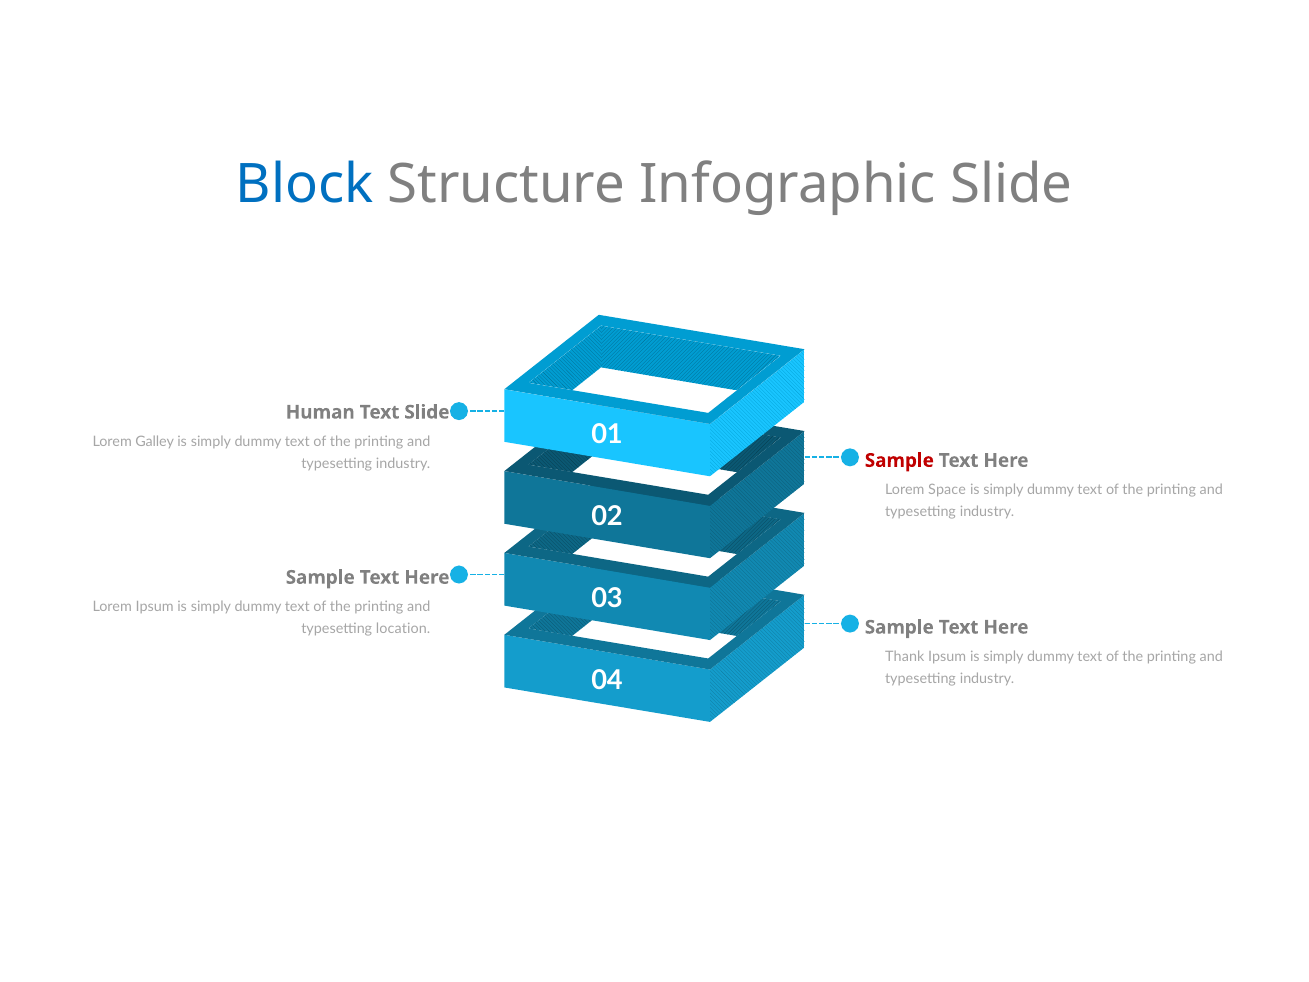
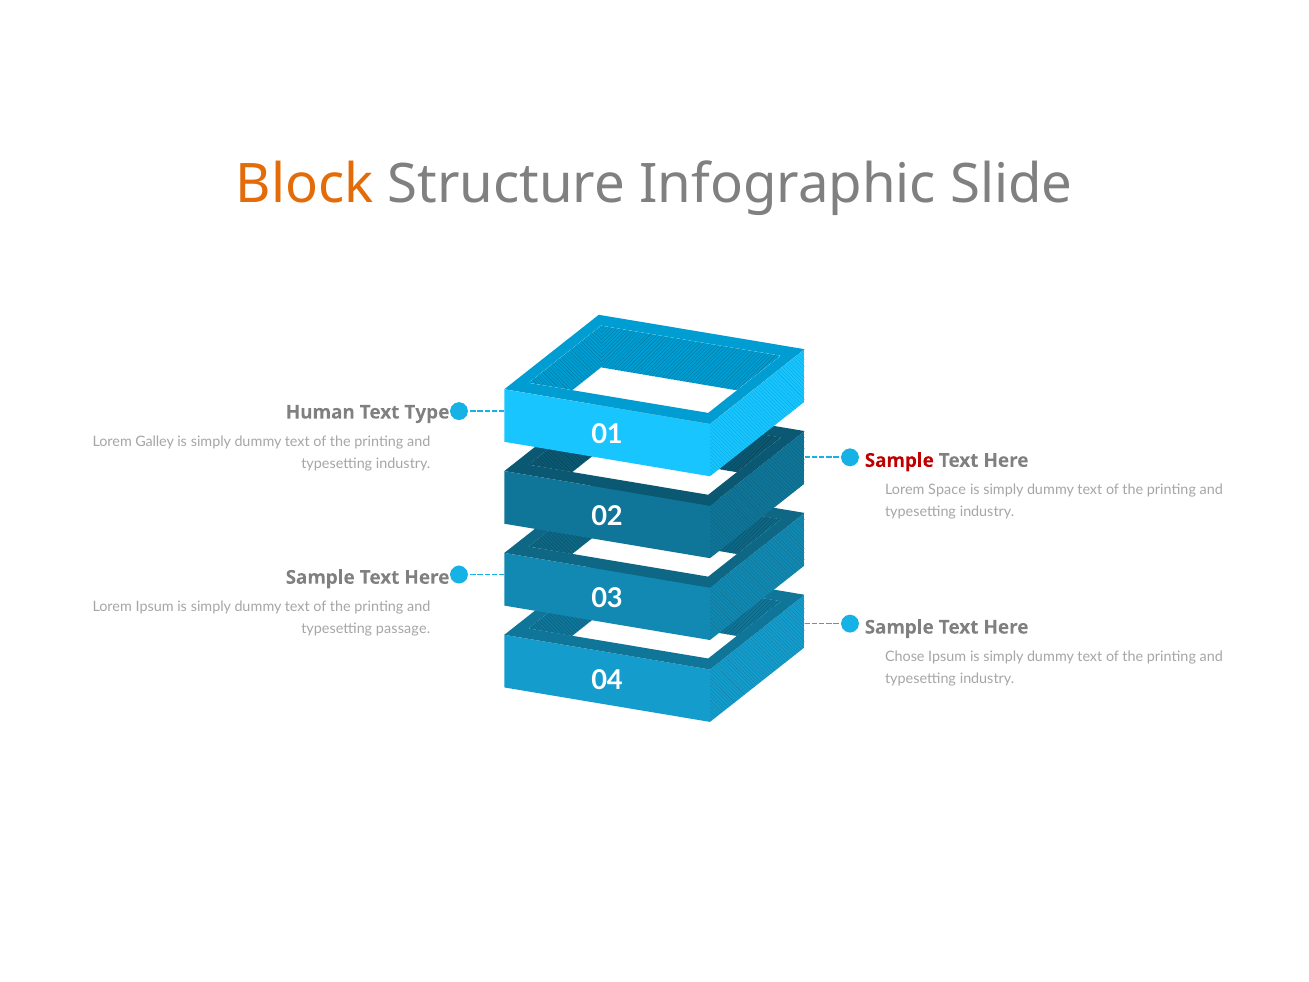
Block colour: blue -> orange
Text Slide: Slide -> Type
location: location -> passage
Thank: Thank -> Chose
